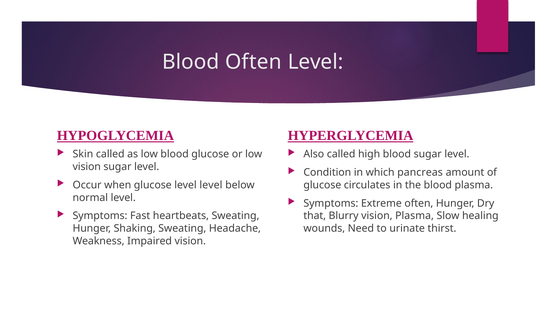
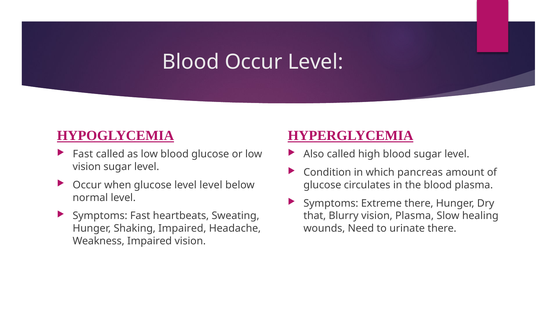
Blood Often: Often -> Occur
Skin at (83, 154): Skin -> Fast
Extreme often: often -> there
Shaking Sweating: Sweating -> Impaired
urinate thirst: thirst -> there
